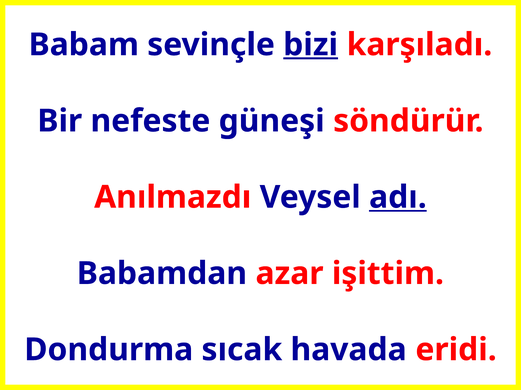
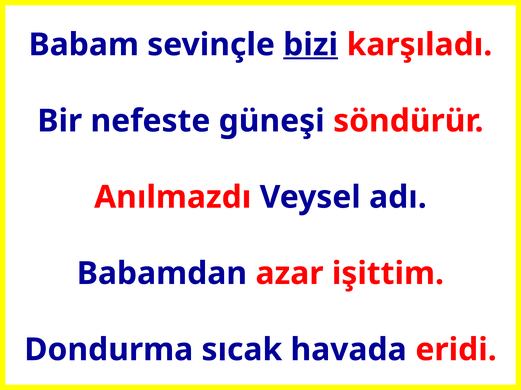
adı underline: present -> none
